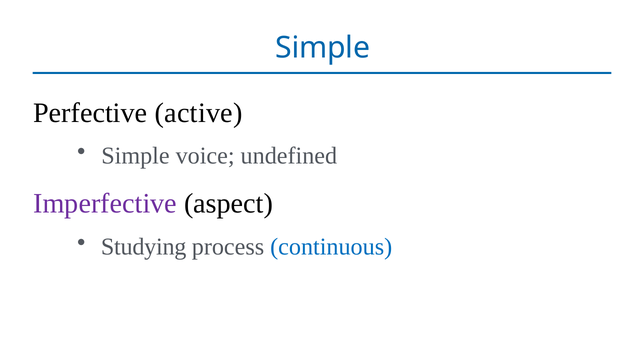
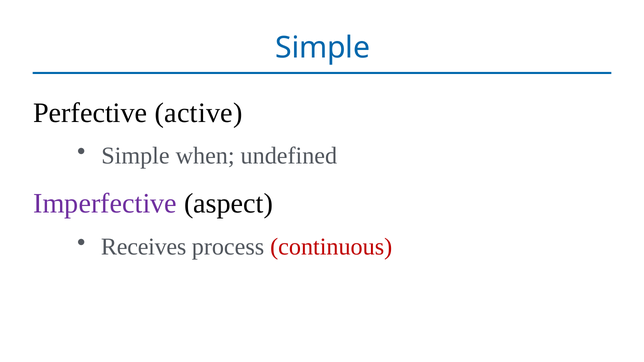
voice: voice -> when
Studying: Studying -> Receives
continuous colour: blue -> red
